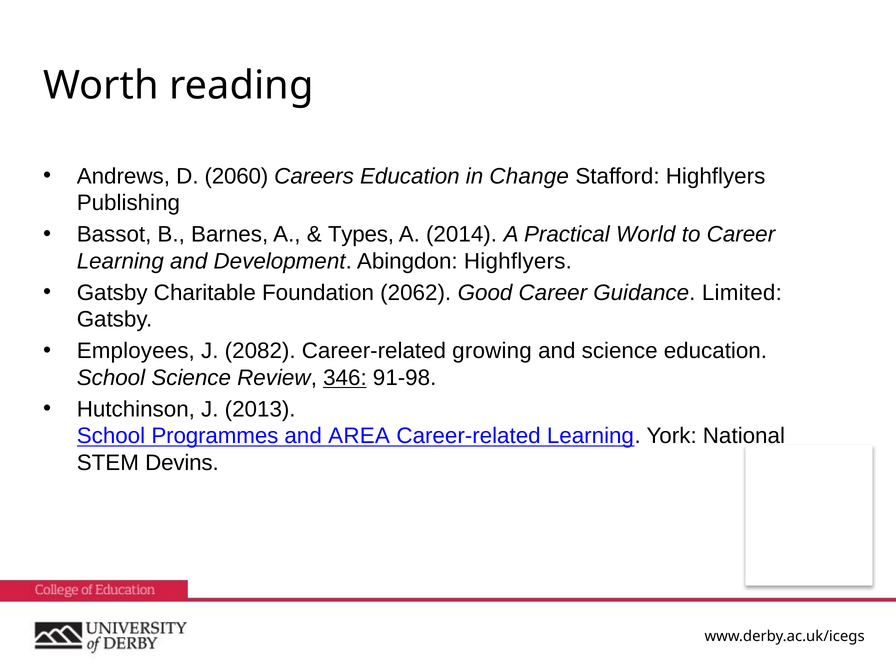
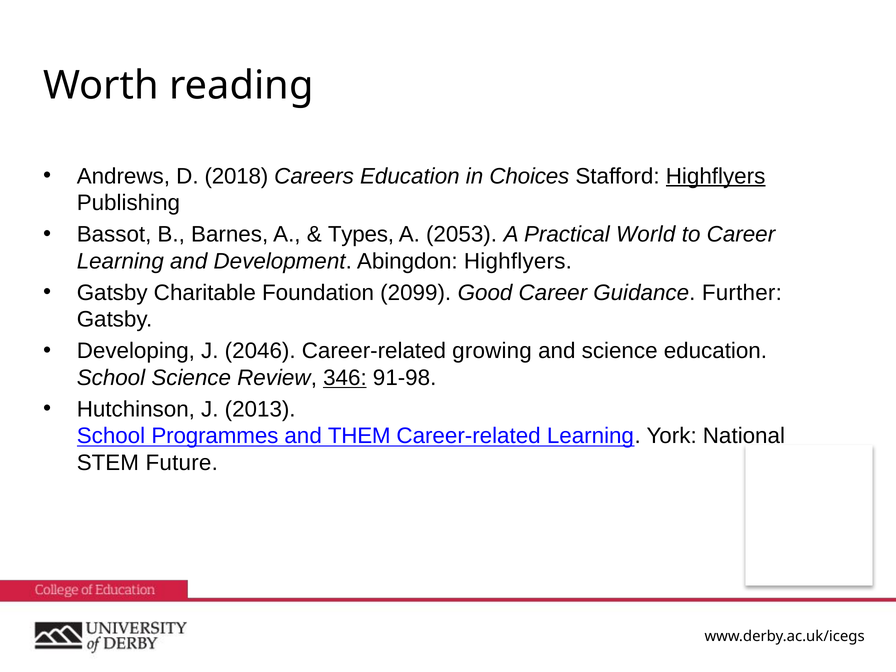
2060: 2060 -> 2018
Change: Change -> Choices
Highflyers at (716, 176) underline: none -> present
2014: 2014 -> 2053
2062: 2062 -> 2099
Limited: Limited -> Further
Employees: Employees -> Developing
2082: 2082 -> 2046
AREA: AREA -> THEM
Devins: Devins -> Future
